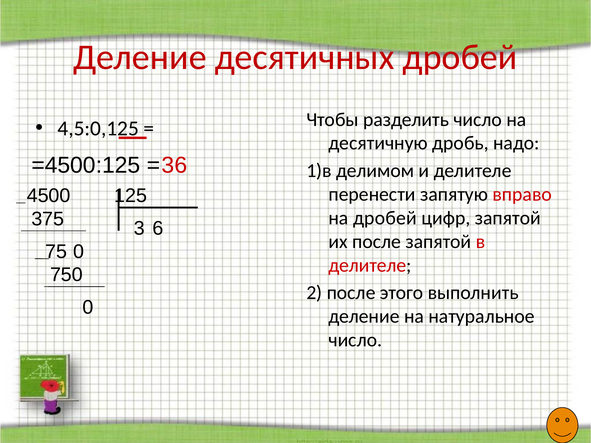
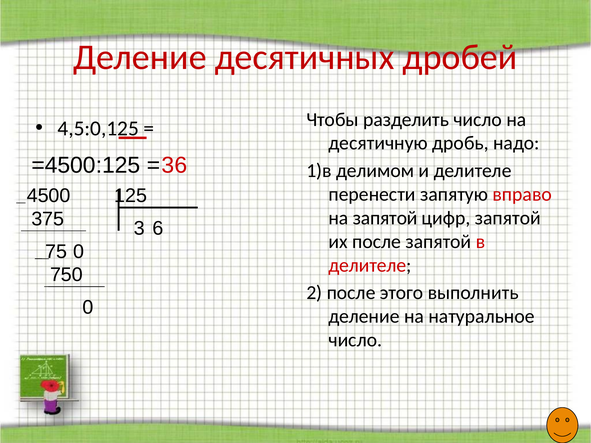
на дробей: дробей -> запятой
